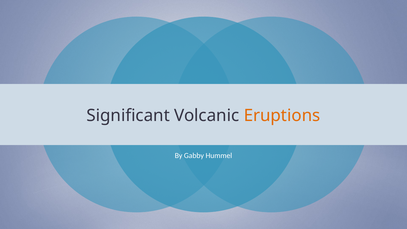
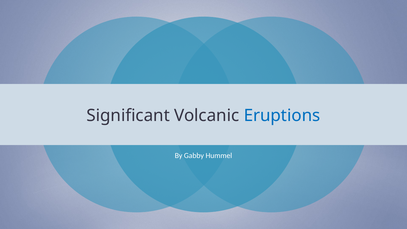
Eruptions colour: orange -> blue
